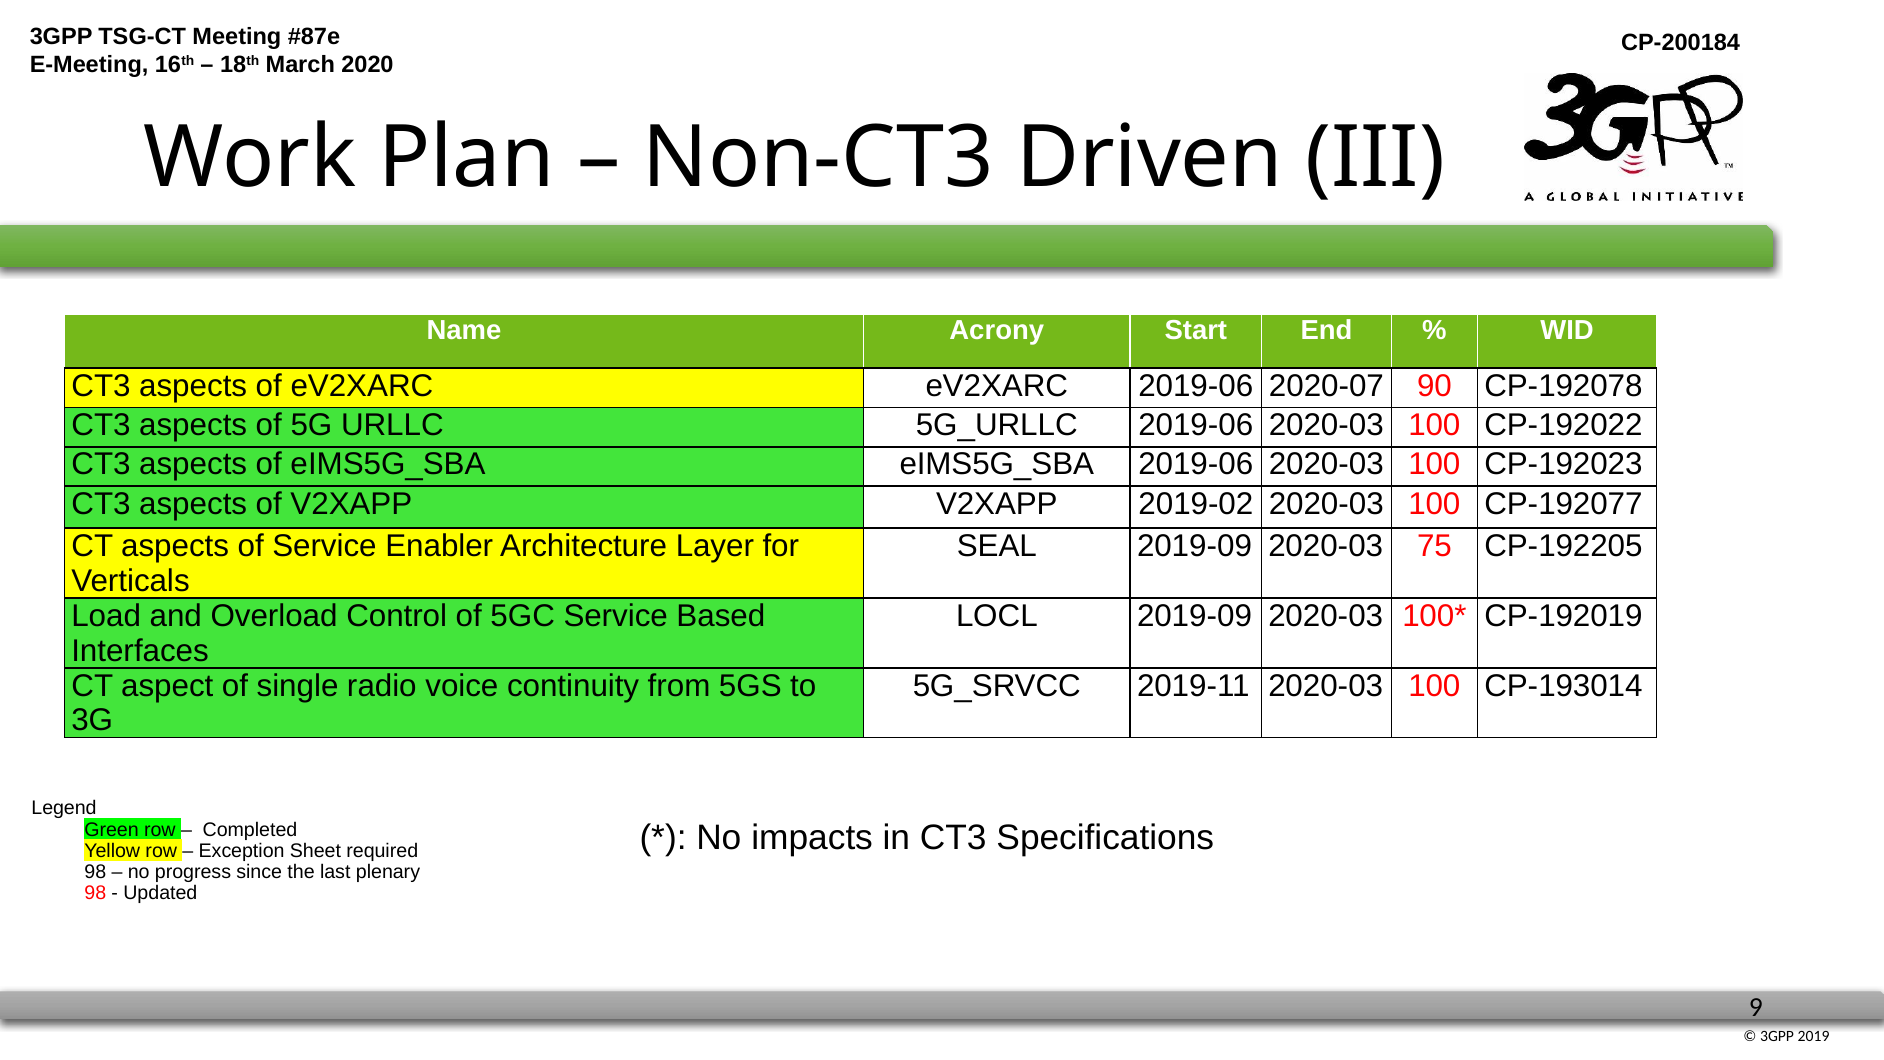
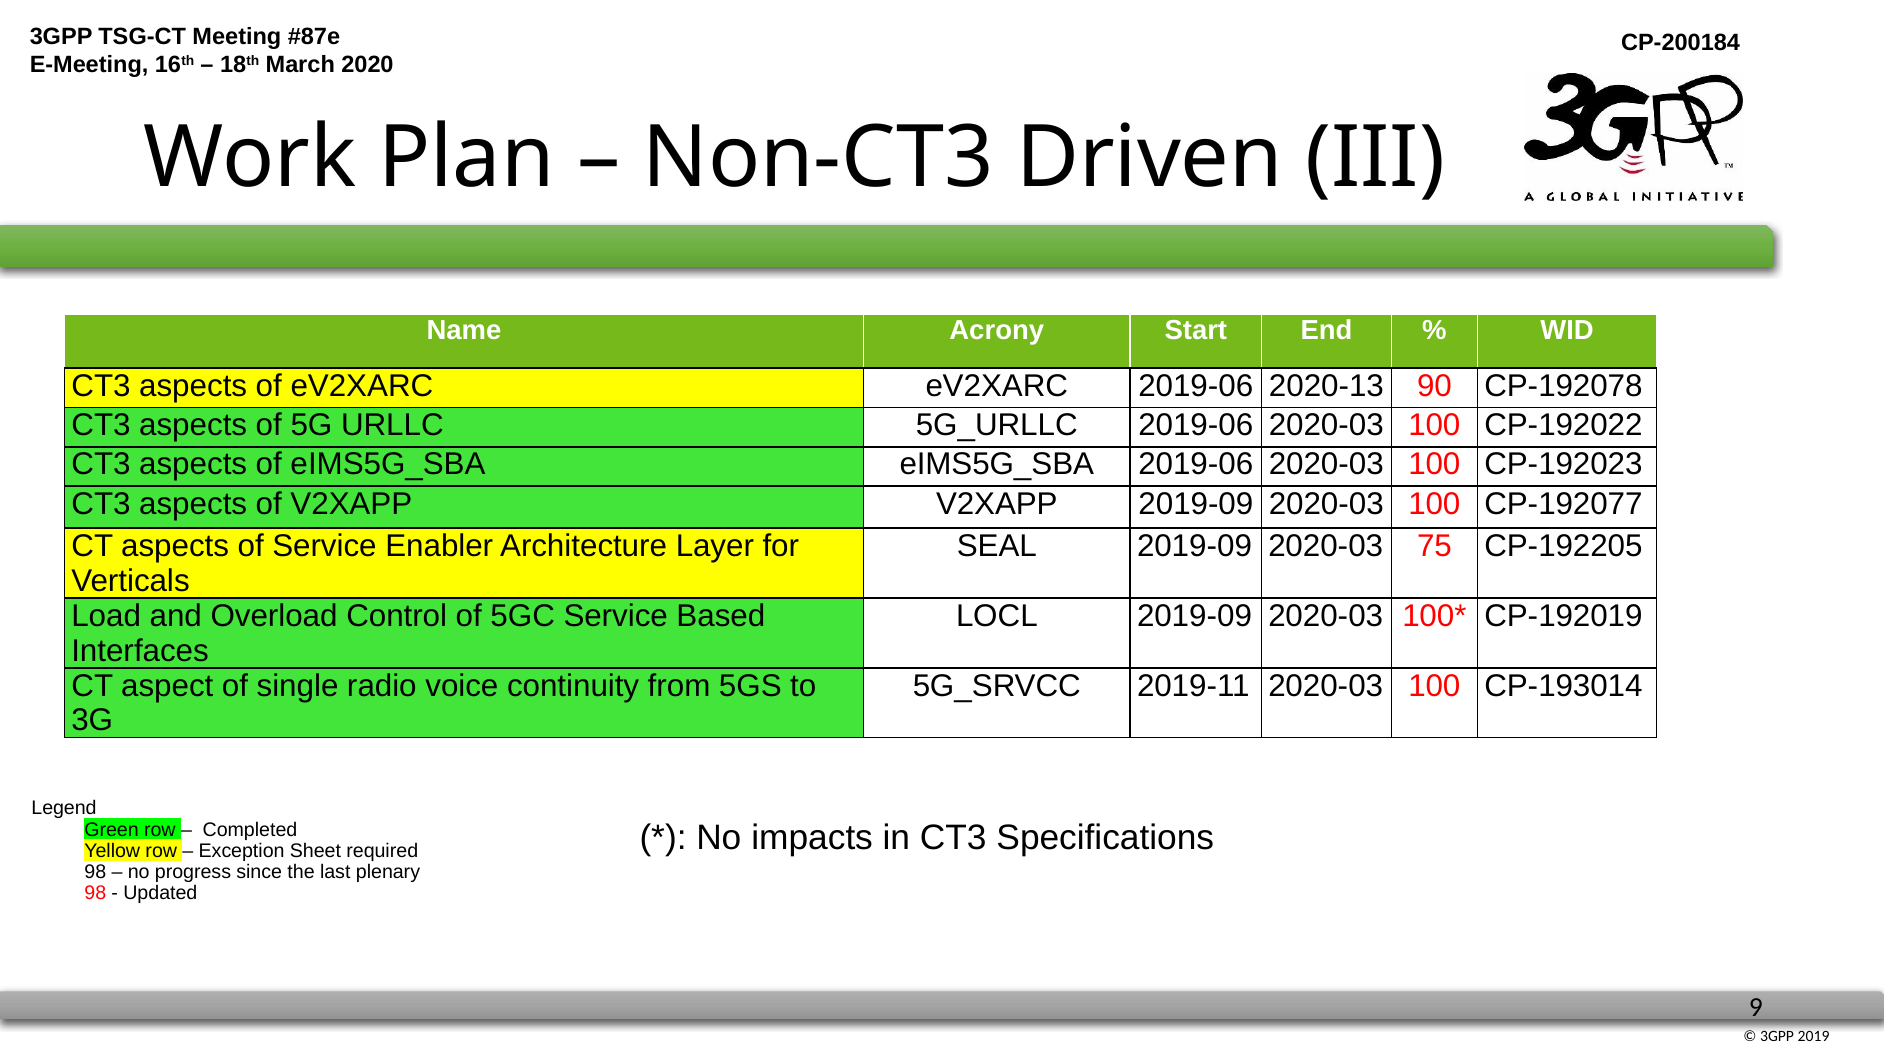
2020-07: 2020-07 -> 2020-13
V2XAPP 2019-02: 2019-02 -> 2019-09
